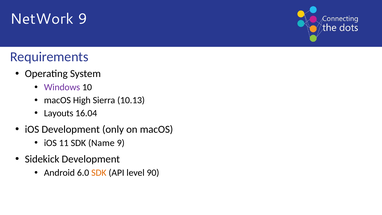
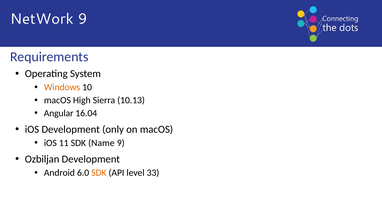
Windows colour: purple -> orange
Layouts: Layouts -> Angular
Sidekick: Sidekick -> Ozbiljan
90: 90 -> 33
